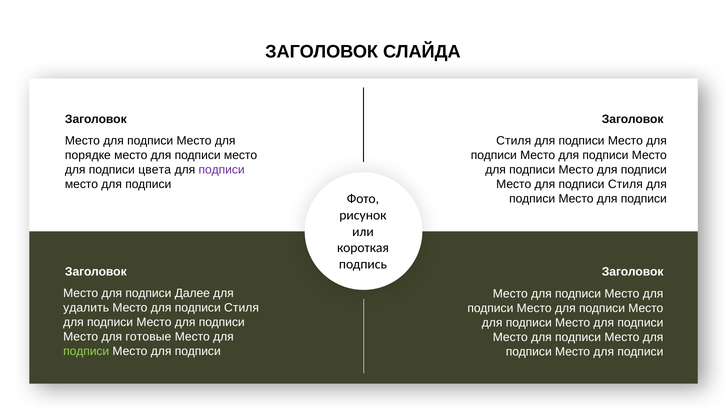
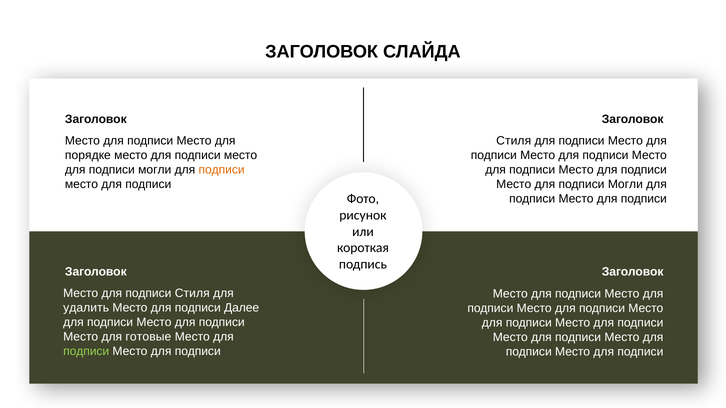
цвета at (155, 170): цвета -> могли
подписи at (222, 170) colour: purple -> orange
Стиля at (625, 184): Стиля -> Могли
Далее at (192, 294): Далее -> Стиля
Стиля at (242, 308): Стиля -> Далее
